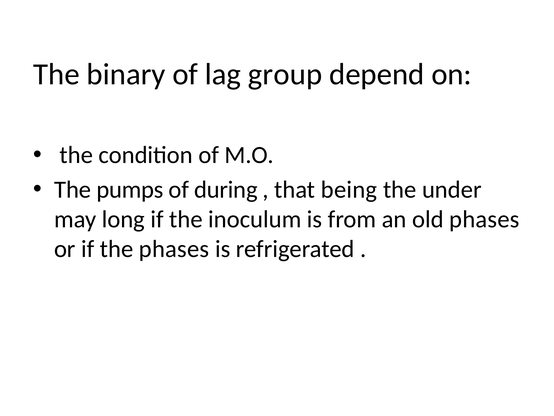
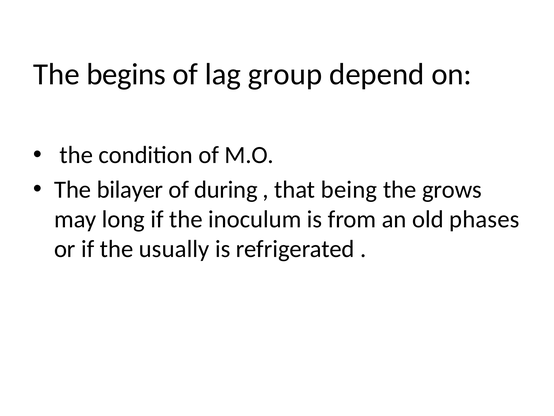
binary: binary -> begins
pumps: pumps -> bilayer
under: under -> grows
the phases: phases -> usually
